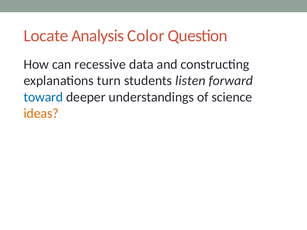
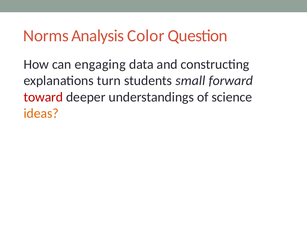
Locate: Locate -> Norms
recessive: recessive -> engaging
listen: listen -> small
toward colour: blue -> red
